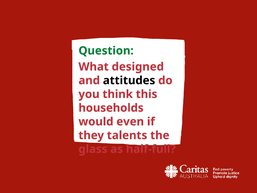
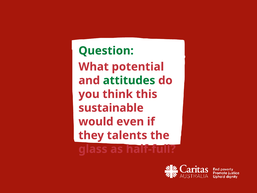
designed: designed -> potential
attitudes colour: black -> green
households: households -> sustainable
